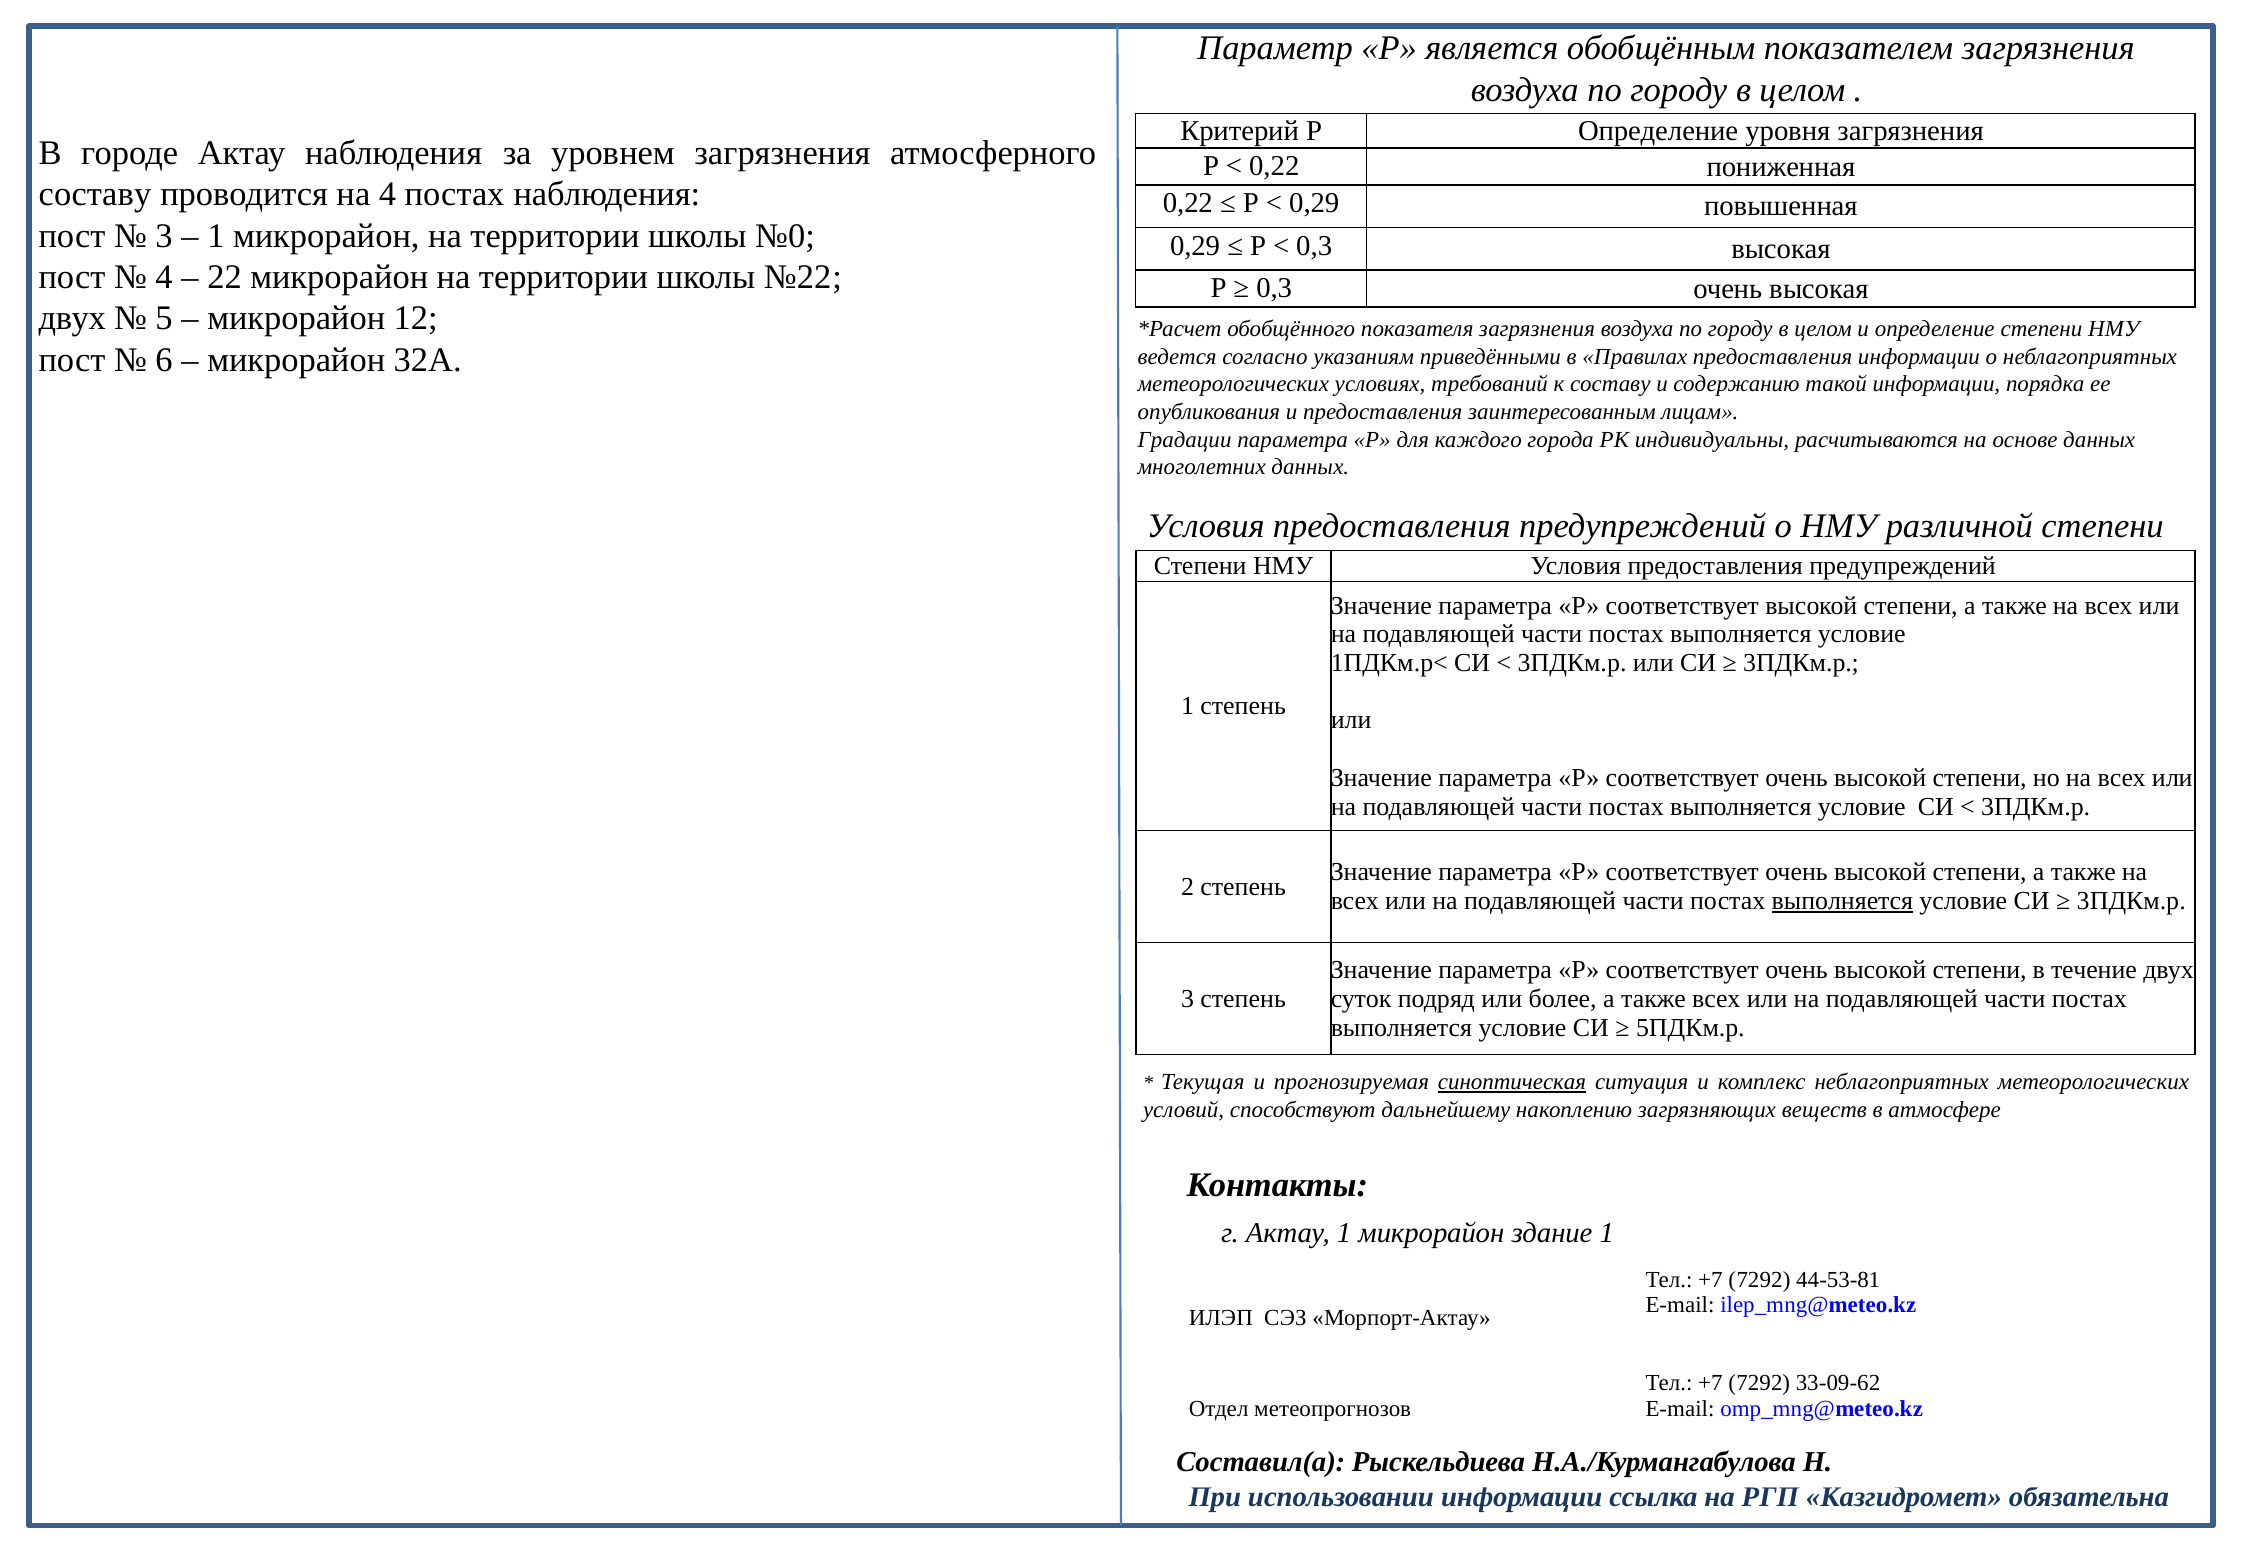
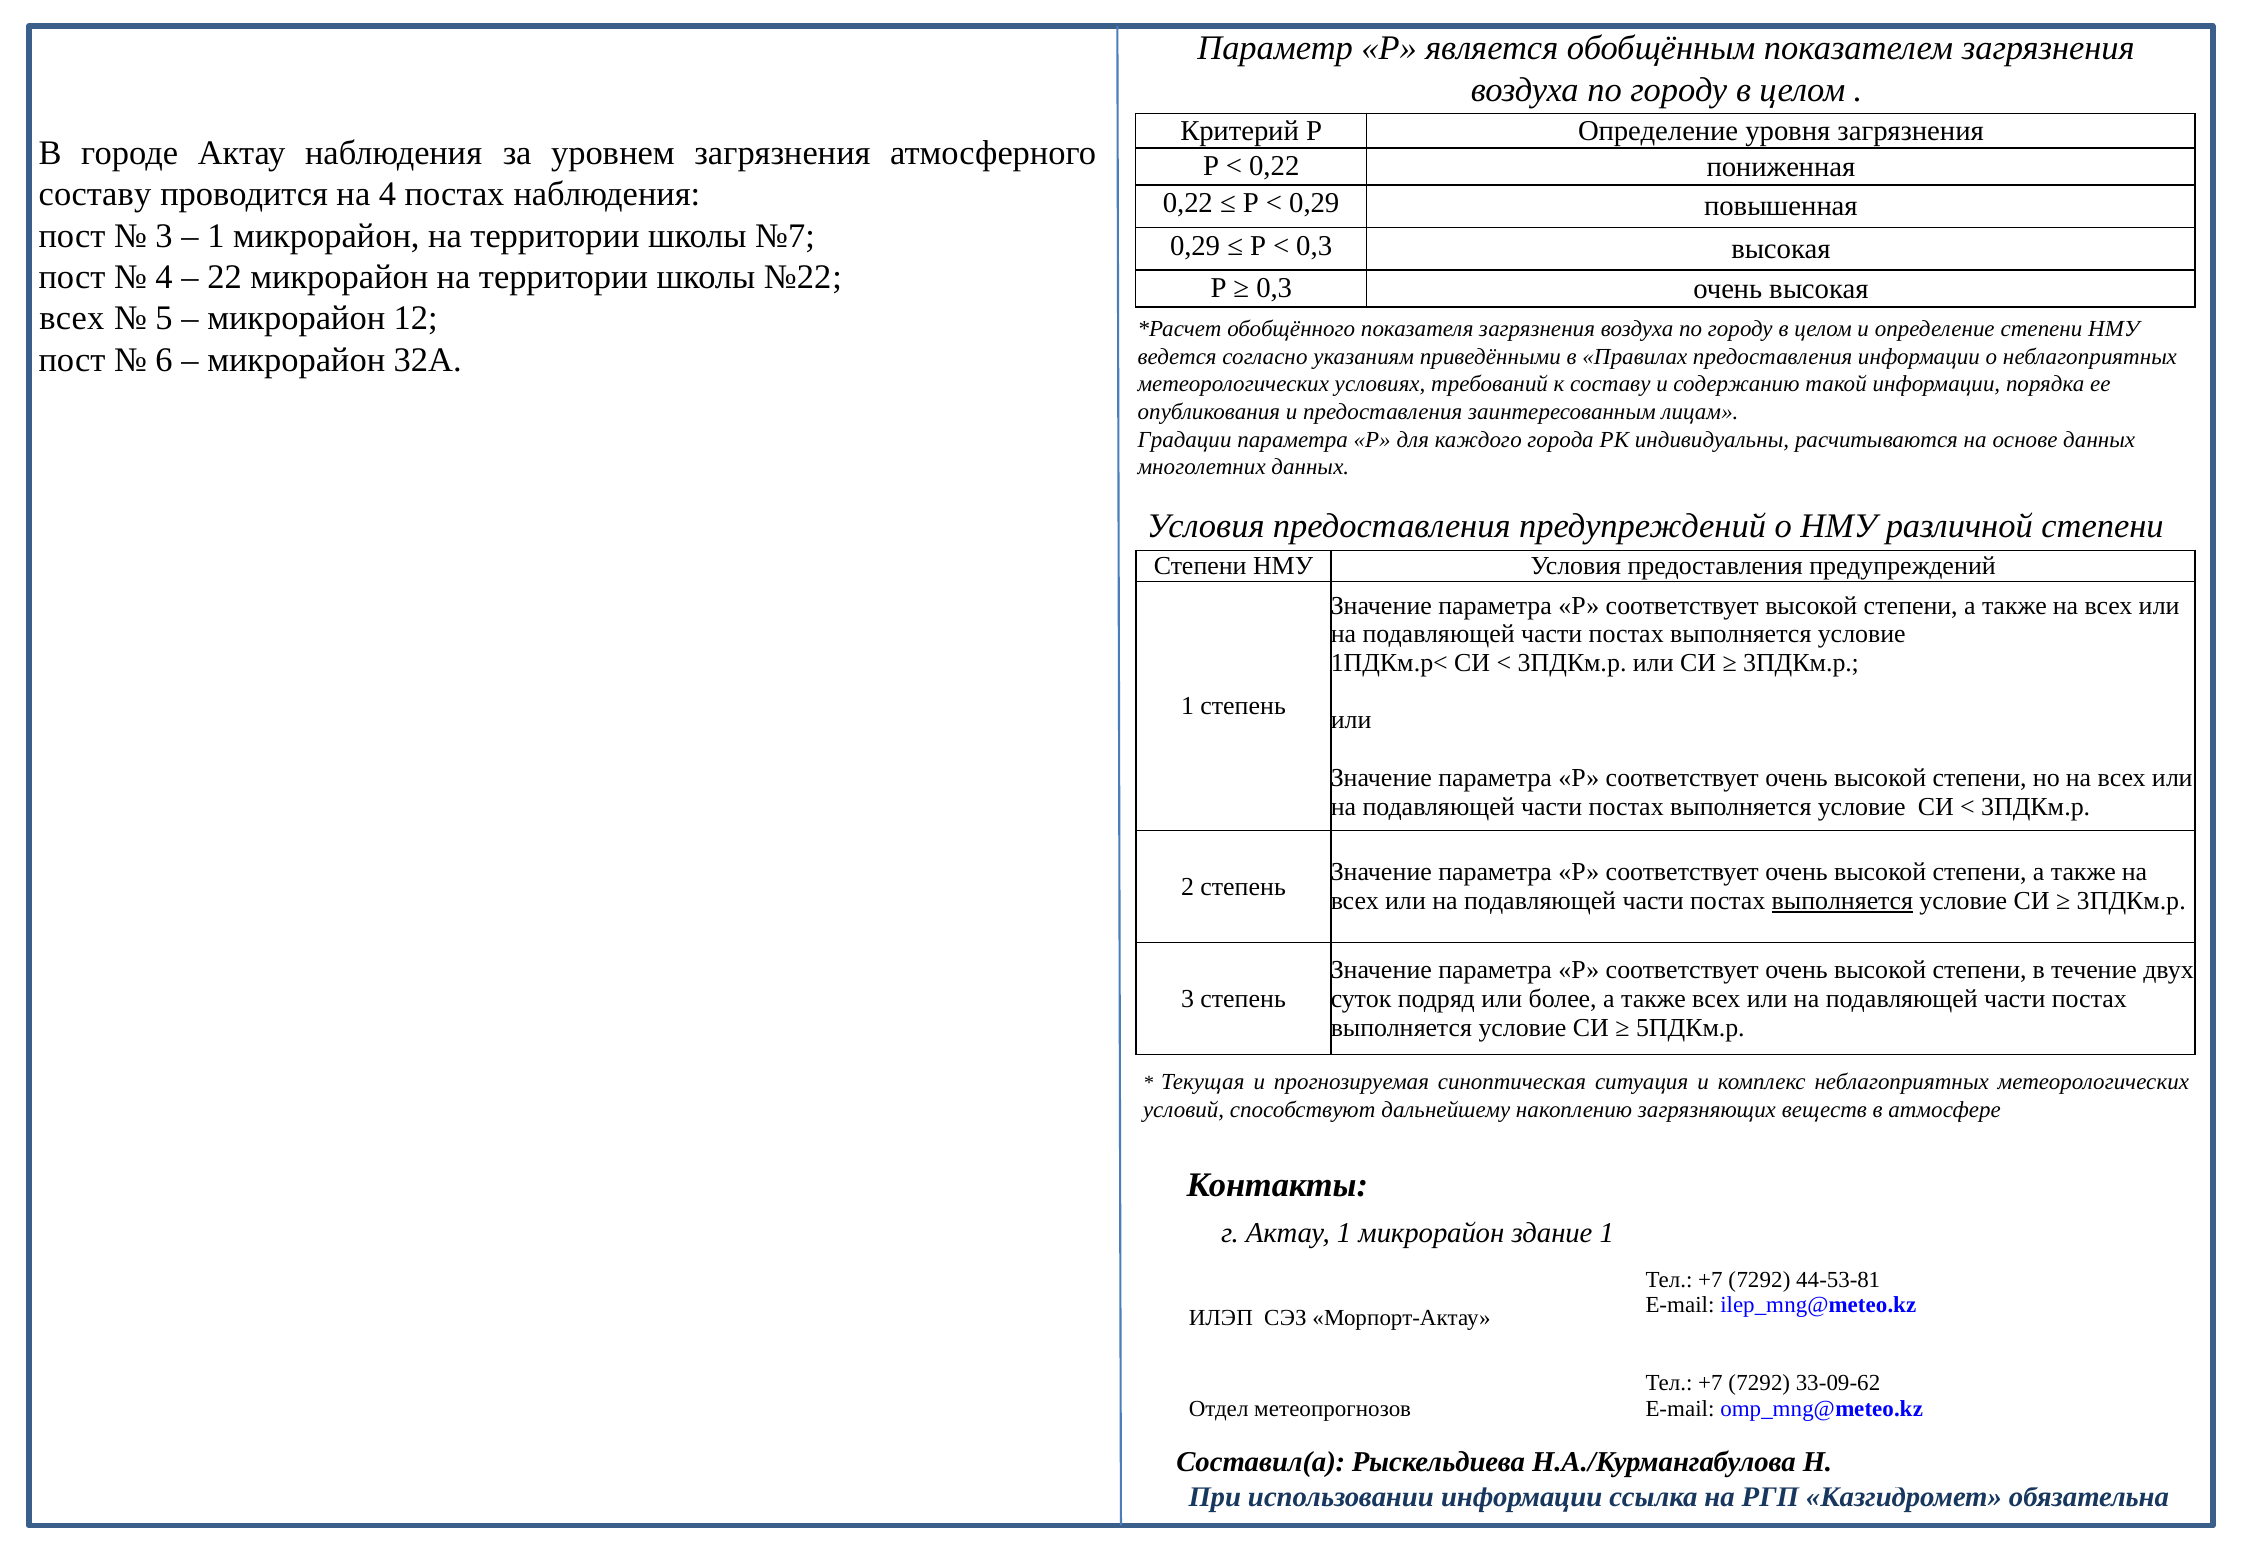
№0: №0 -> №7
двух at (72, 319): двух -> всех
синоптическая underline: present -> none
